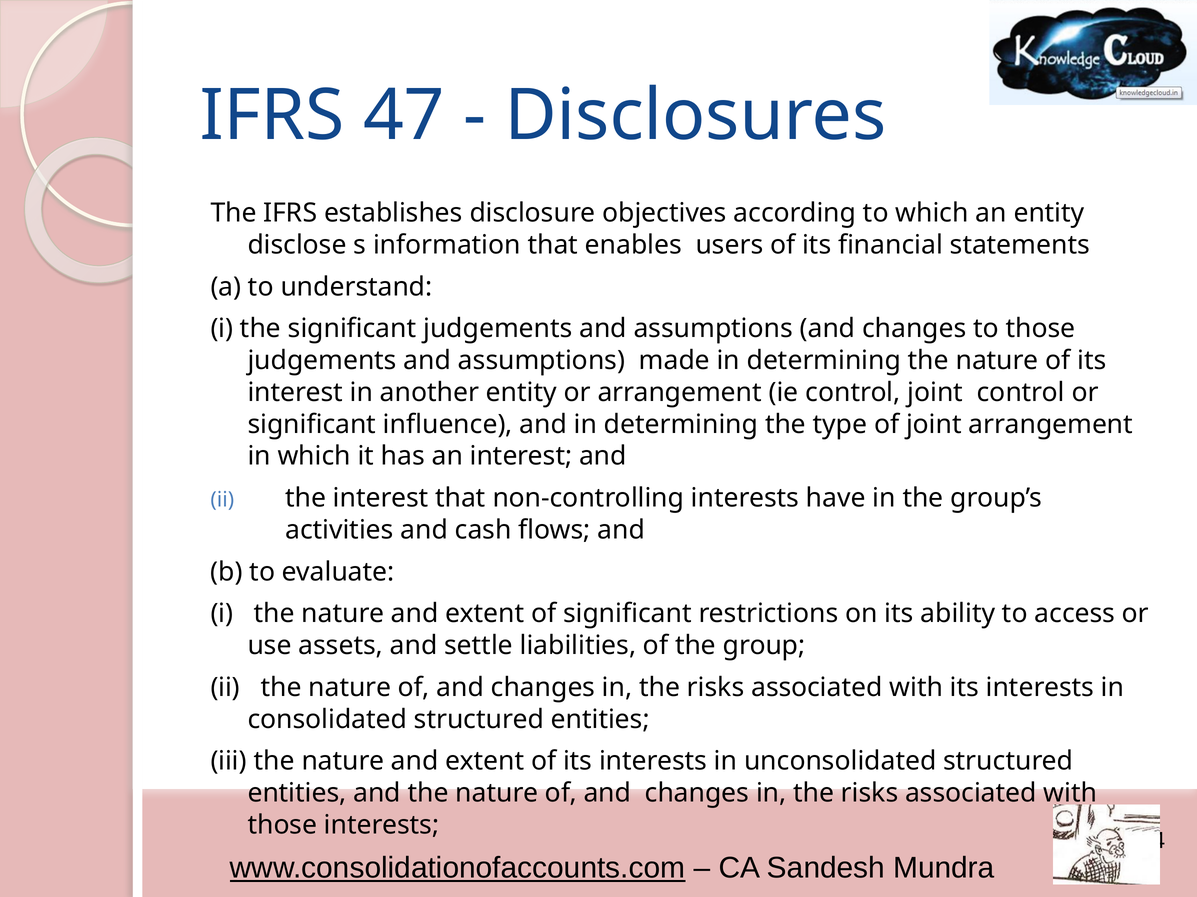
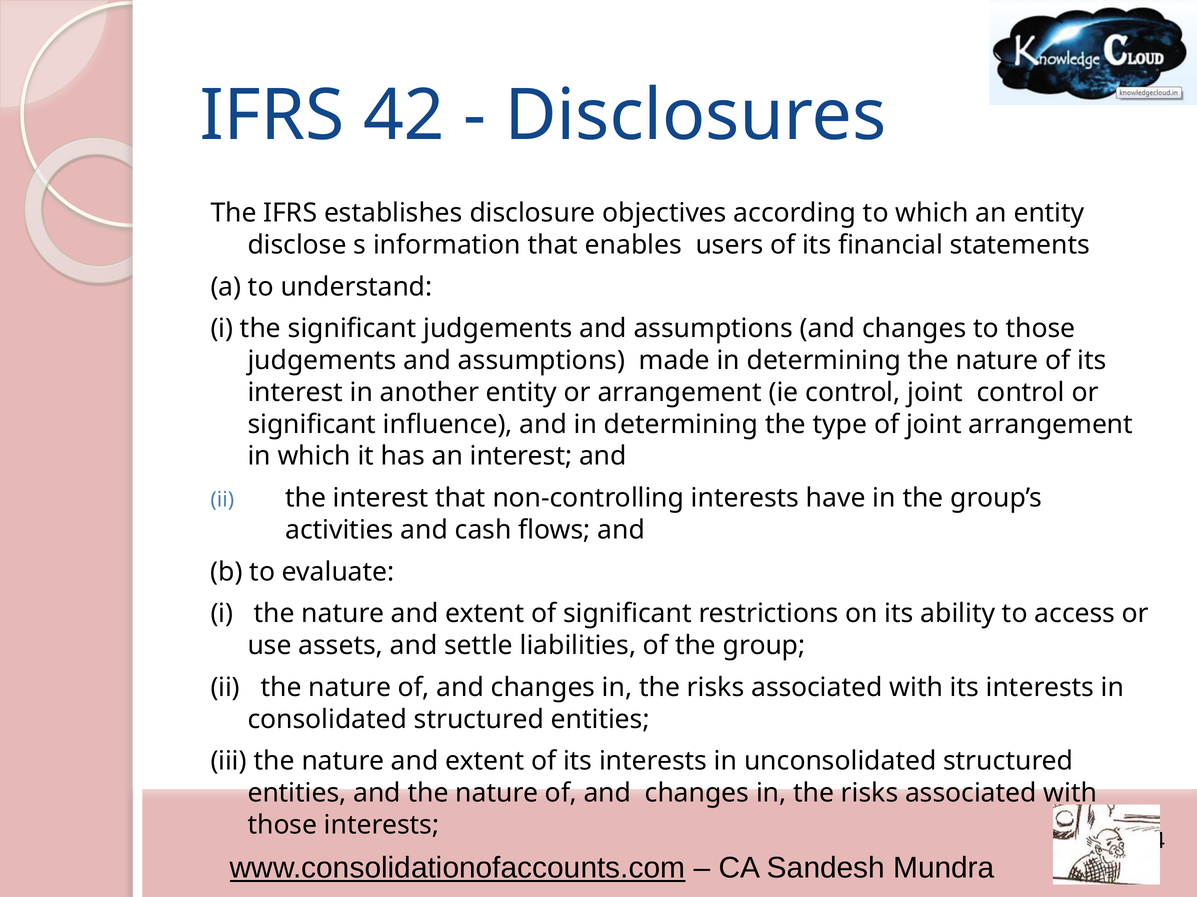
47: 47 -> 42
